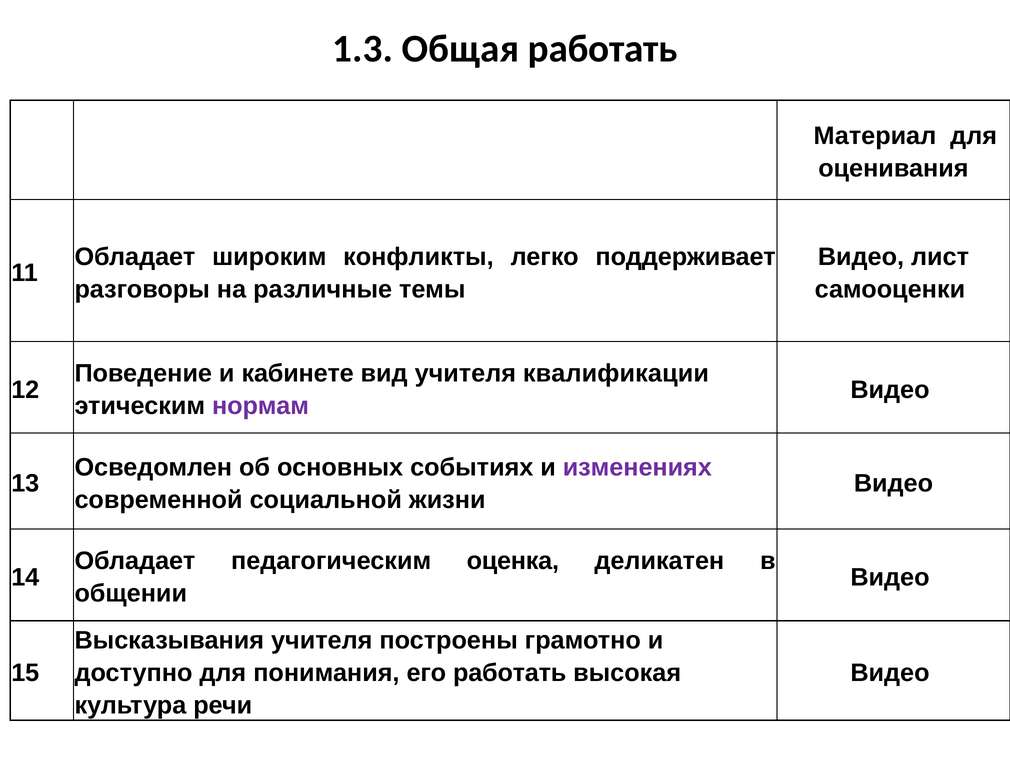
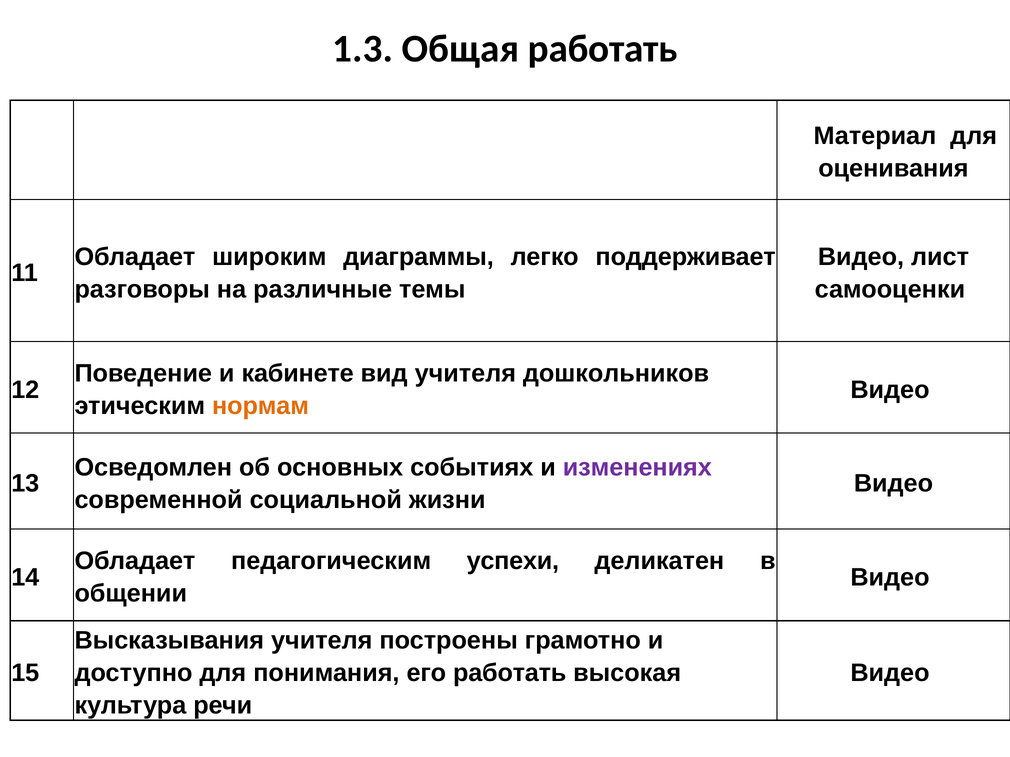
конфликты: конфликты -> диаграммы
квалификации: квалификации -> дошкольников
нормам colour: purple -> orange
оценка: оценка -> успехи
